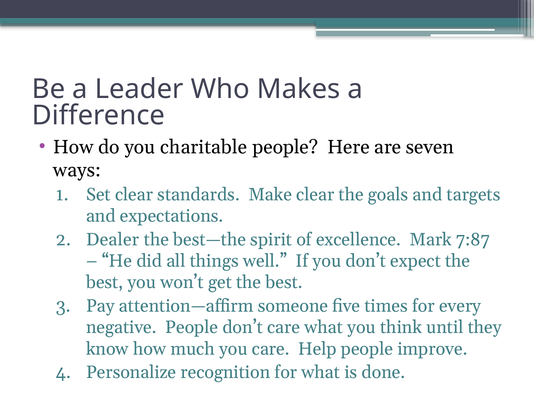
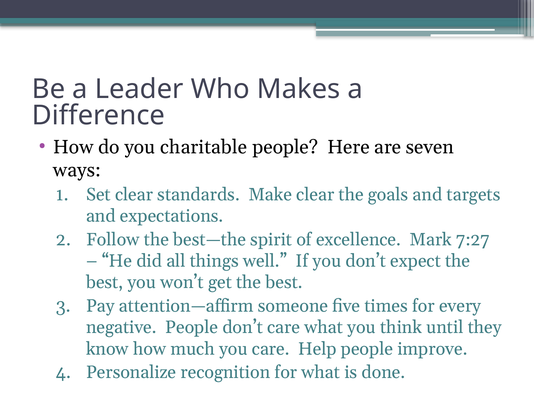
Dealer: Dealer -> Follow
7:87: 7:87 -> 7:27
